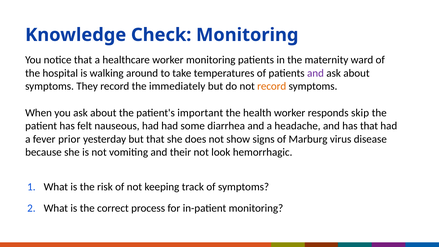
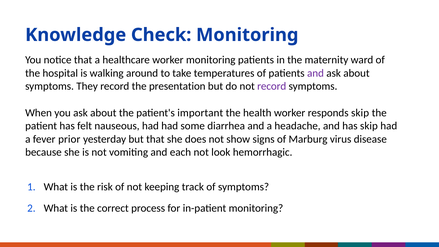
immediately: immediately -> presentation
record at (272, 86) colour: orange -> purple
has that: that -> skip
their: their -> each
